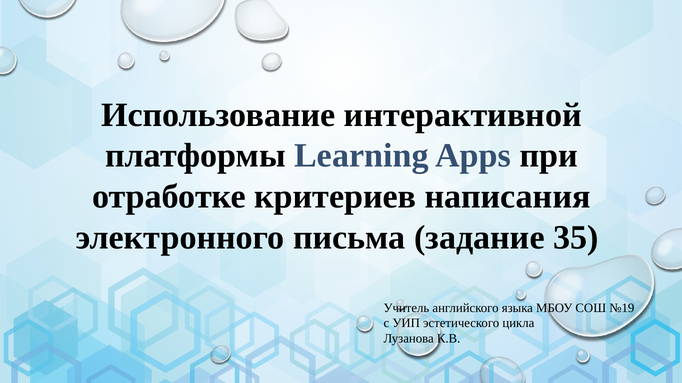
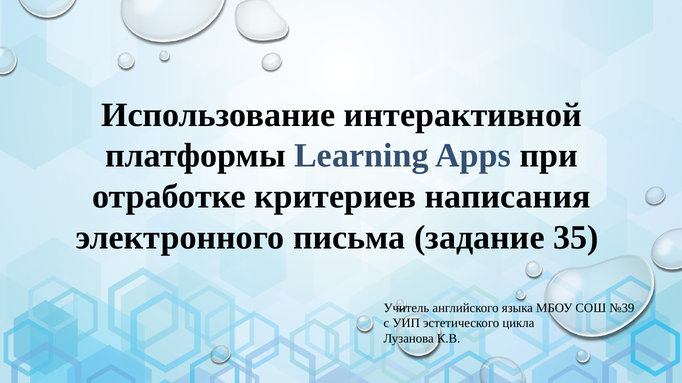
№19: №19 -> №39
